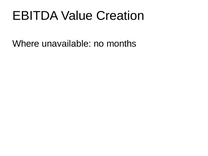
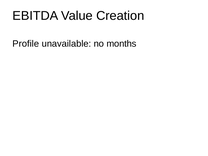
Where: Where -> Profile
